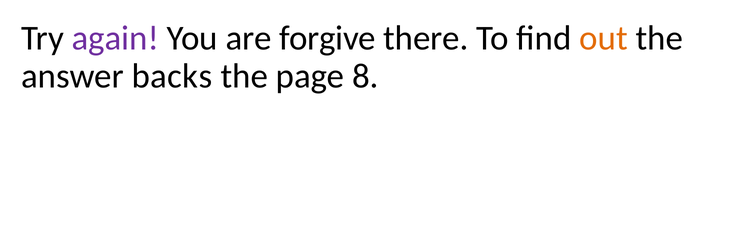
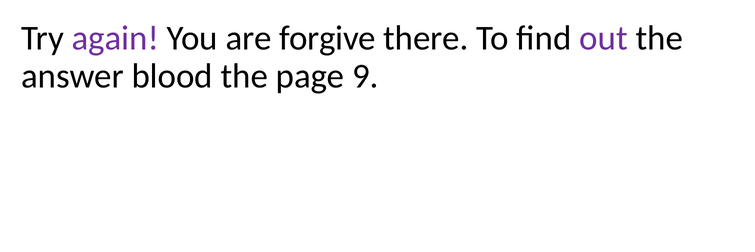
out colour: orange -> purple
backs: backs -> blood
8: 8 -> 9
